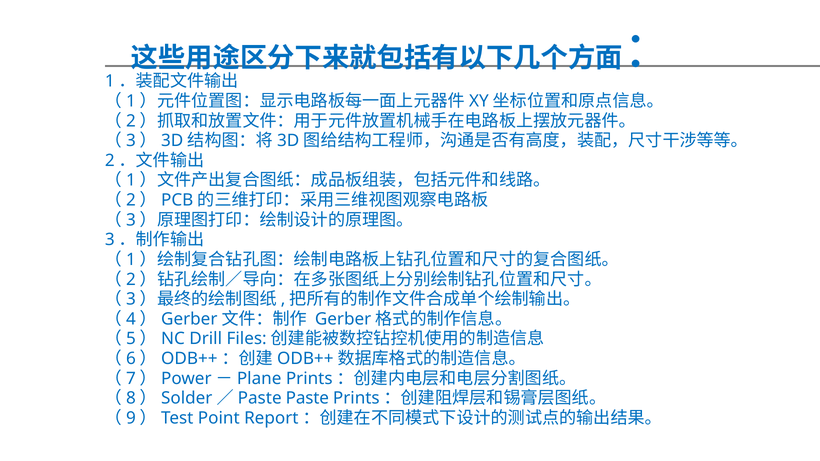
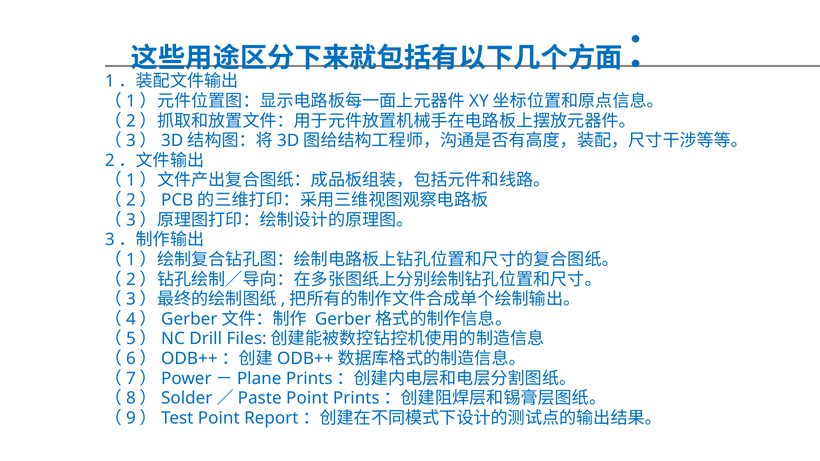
Paste at (307, 398): Paste -> Point
